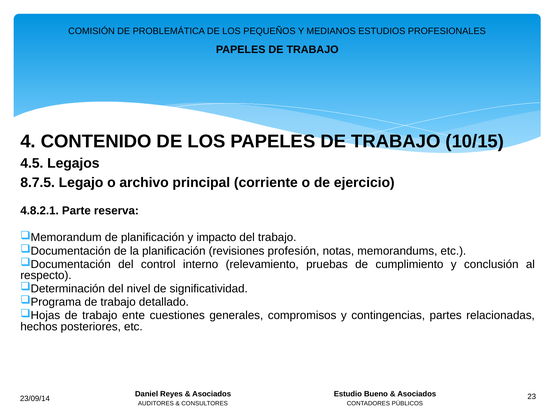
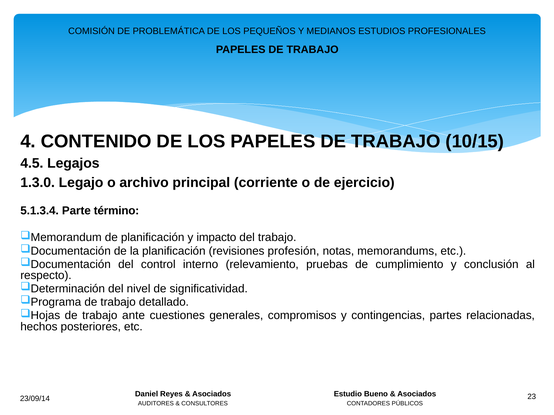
8.7.5: 8.7.5 -> 1.3.0
4.8.2.1: 4.8.2.1 -> 5.1.3.4
reserva: reserva -> término
ente: ente -> ante
